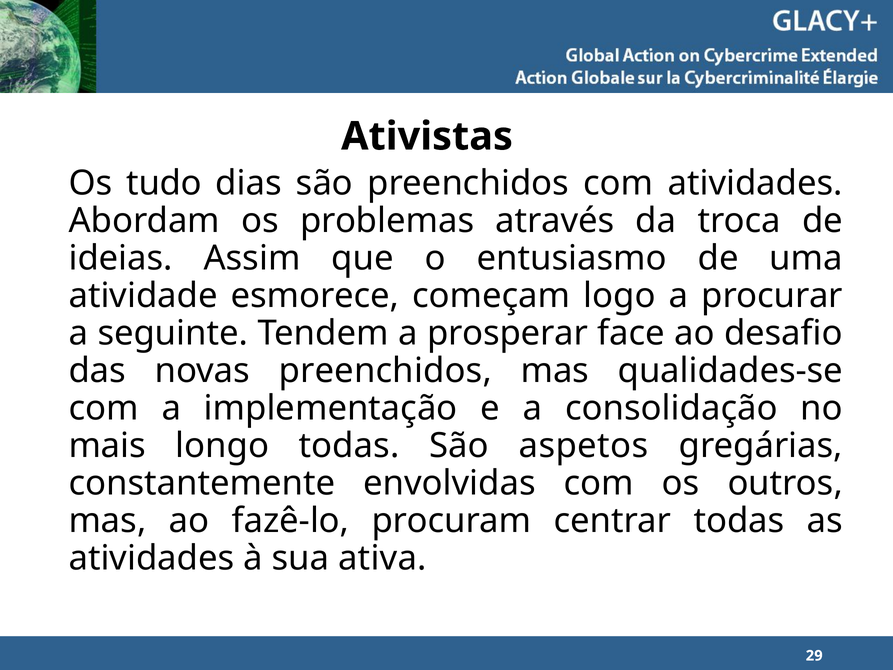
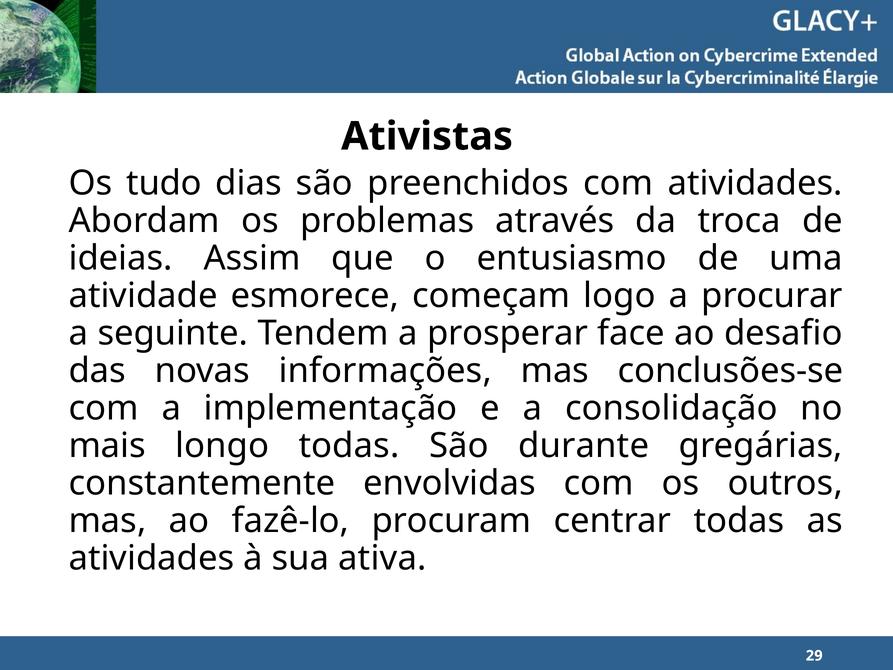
novas preenchidos: preenchidos -> informações
qualidades-se: qualidades-se -> conclusões-se
aspetos: aspetos -> durante
